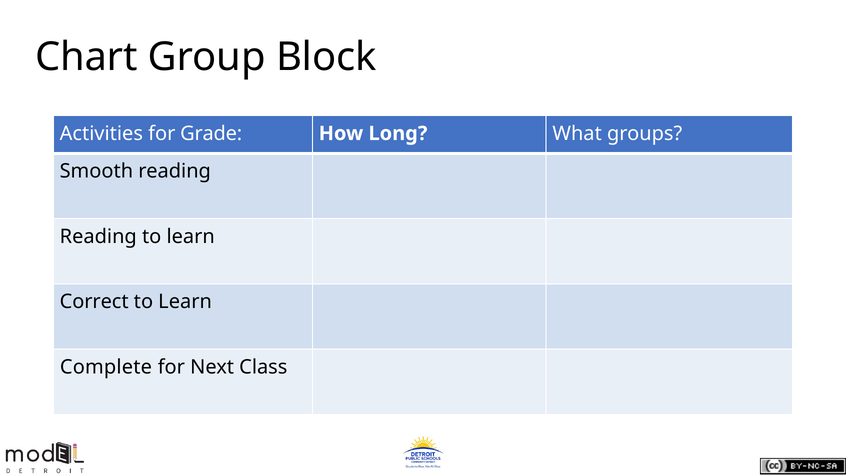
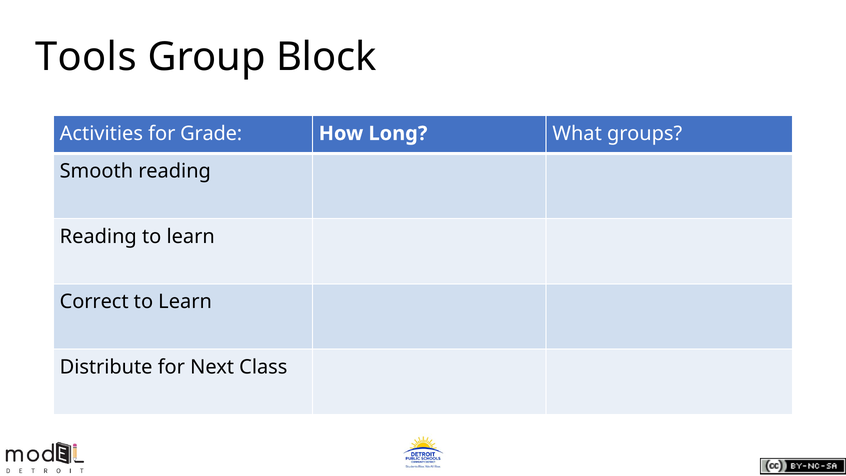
Chart: Chart -> Tools
Complete: Complete -> Distribute
